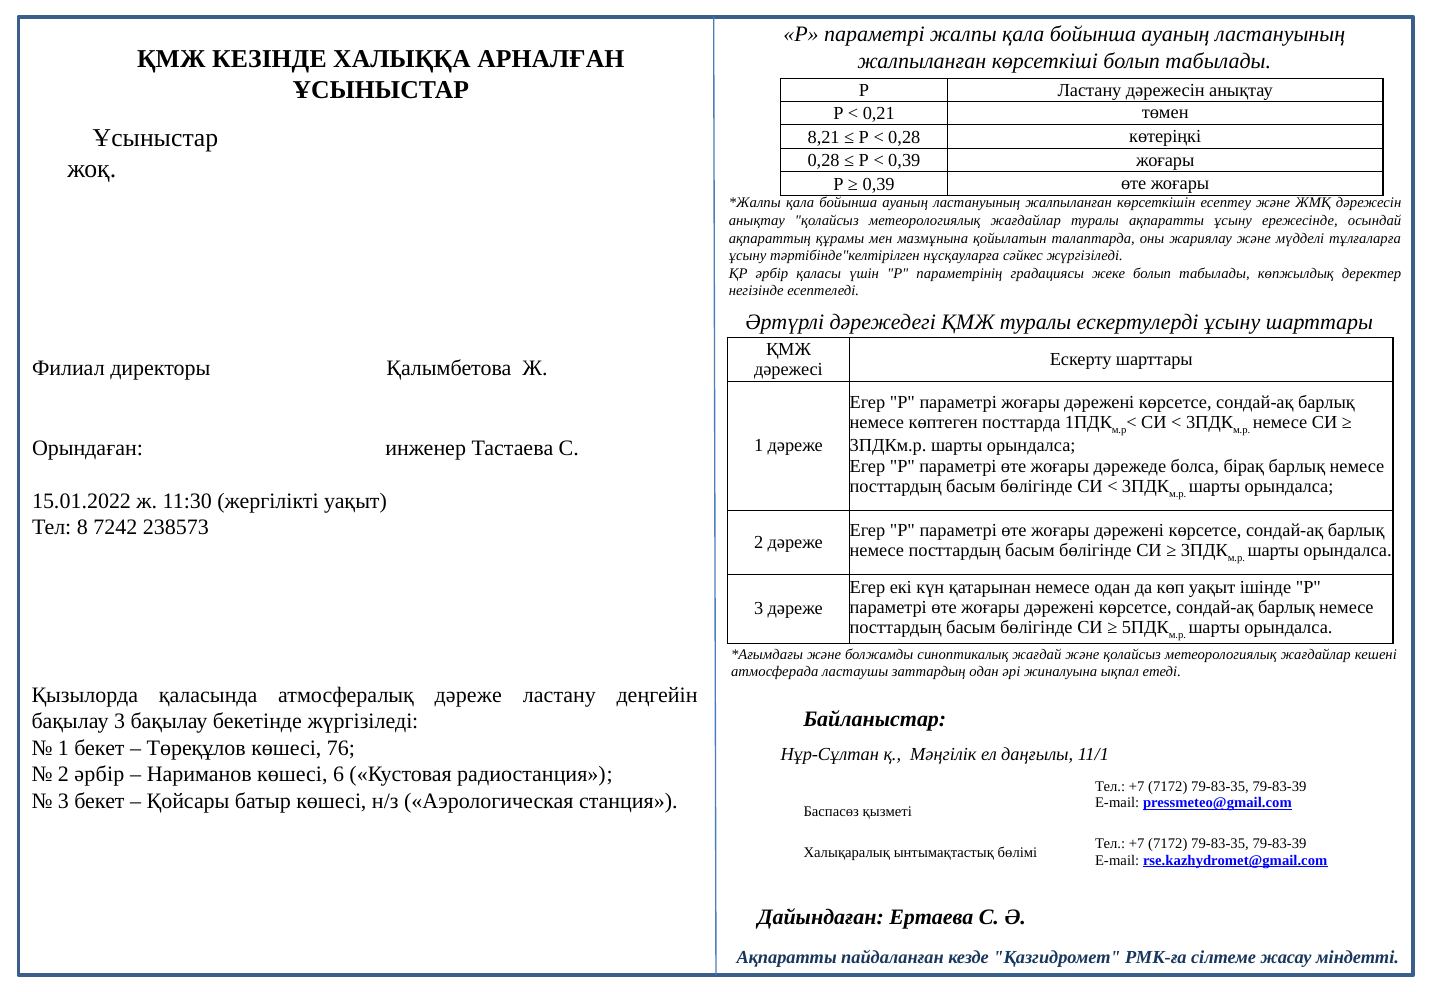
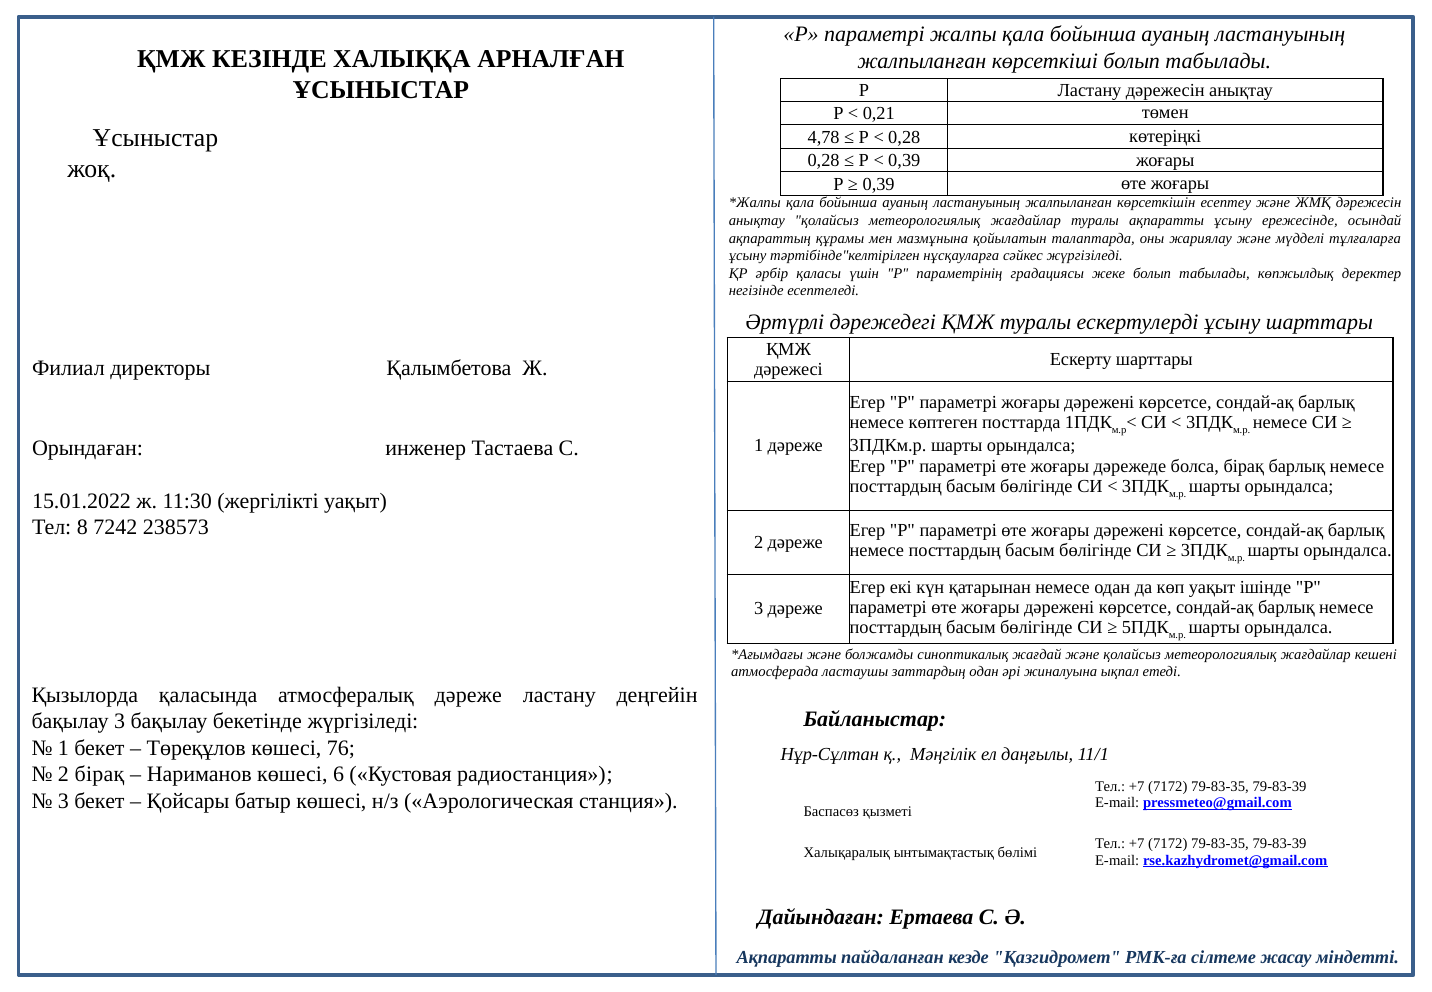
8,21: 8,21 -> 4,78
2 әрбір: әрбір -> бірақ
